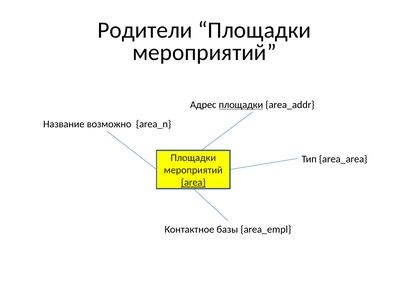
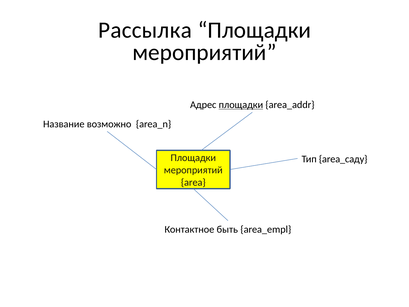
Родители: Родители -> Рассылка
area_area: area_area -> area_саду
area underline: present -> none
базы: базы -> быть
